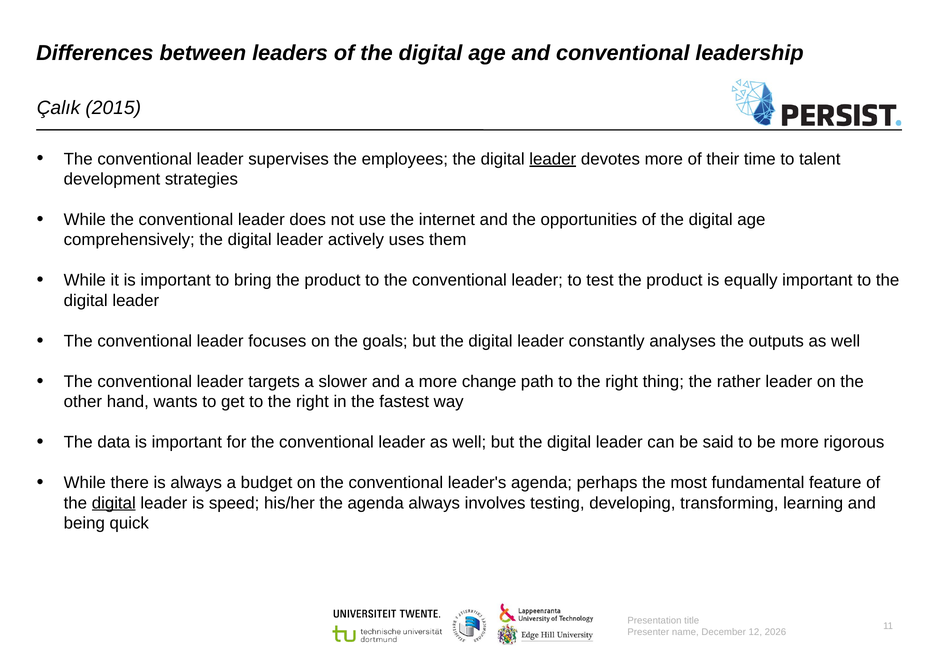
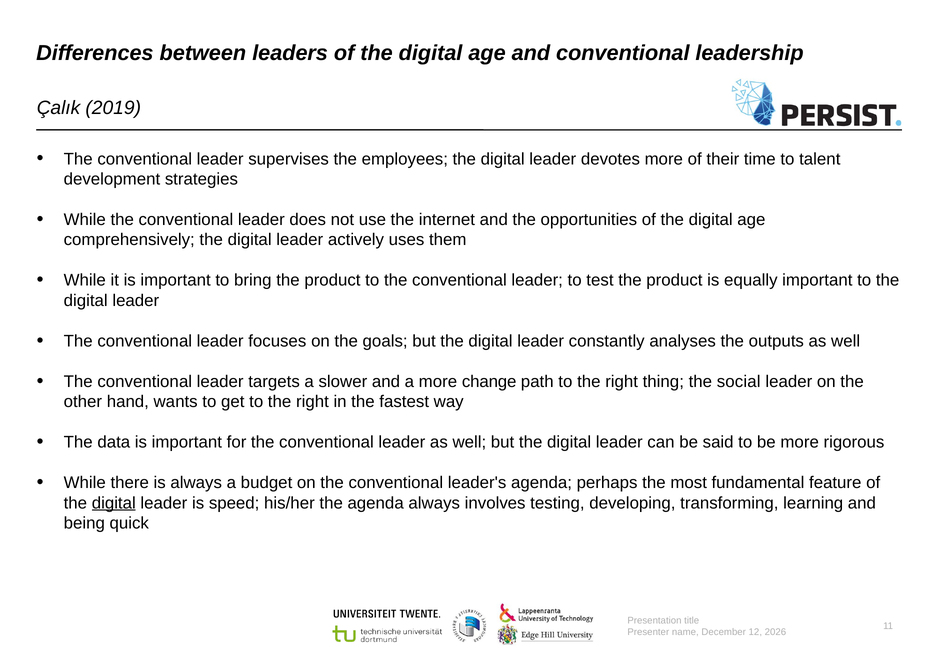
2015: 2015 -> 2019
leader at (553, 159) underline: present -> none
rather: rather -> social
